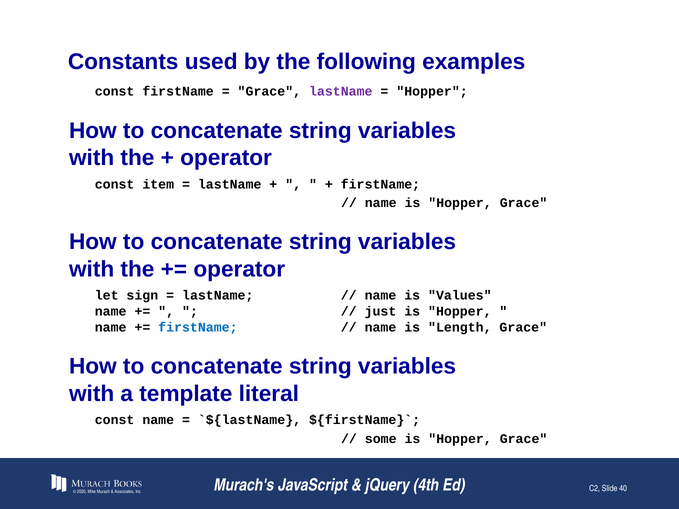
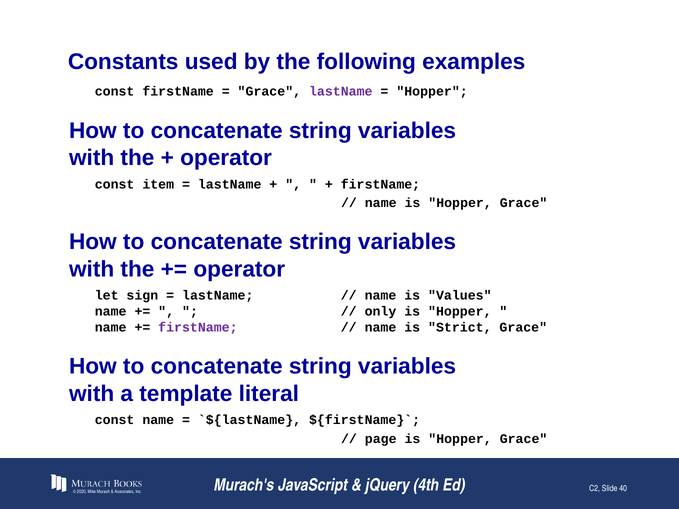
just: just -> only
firstName at (198, 327) colour: blue -> purple
Length: Length -> Strict
some: some -> page
